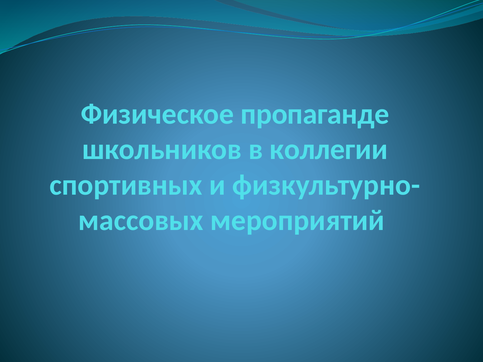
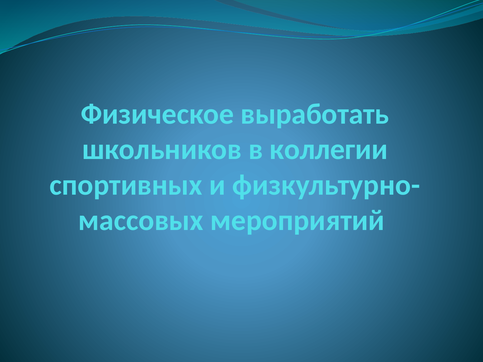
пропаганде: пропаганде -> выработать
